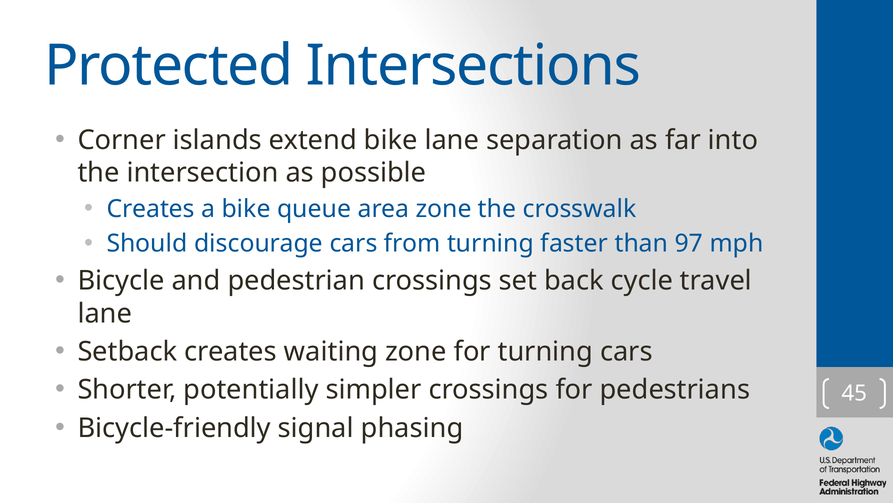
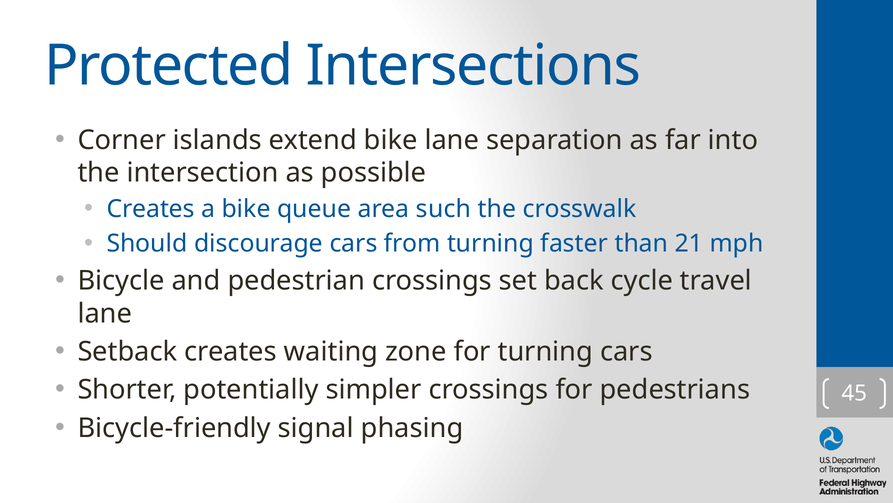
area zone: zone -> such
97: 97 -> 21
